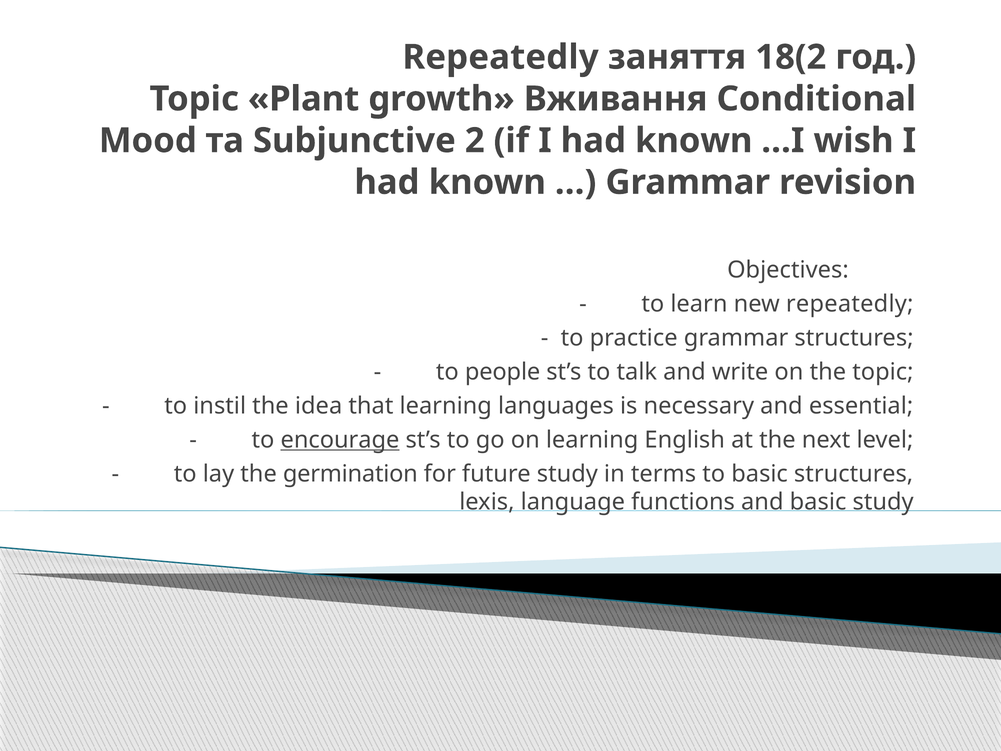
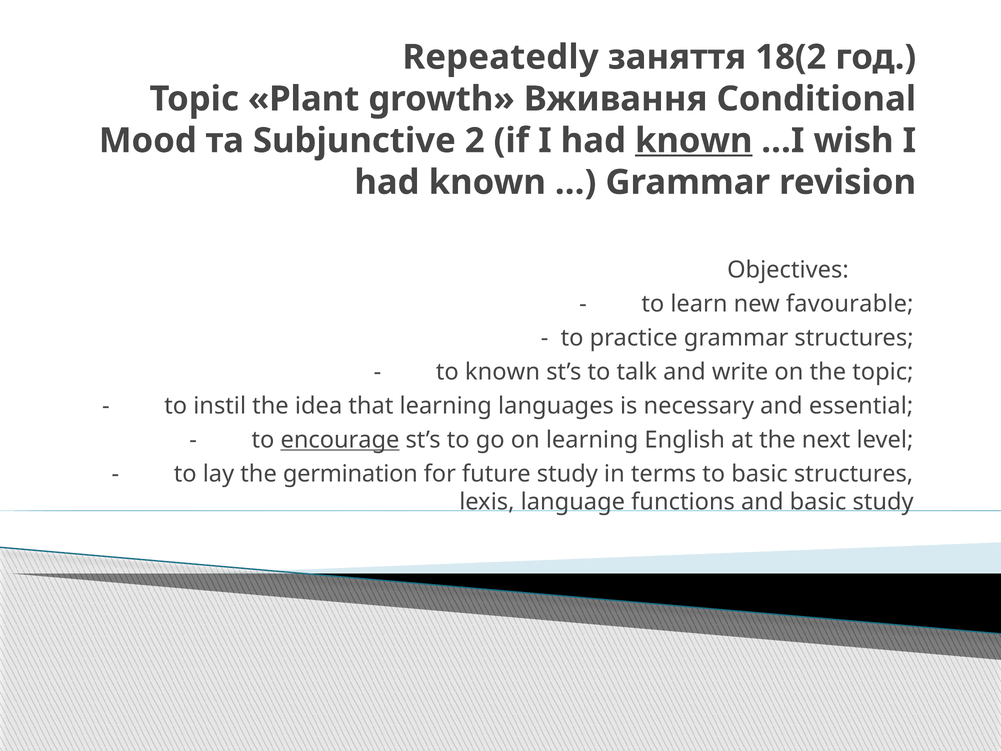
known at (694, 141) underline: none -> present
new repeatedly: repeatedly -> favourable
to people: people -> known
